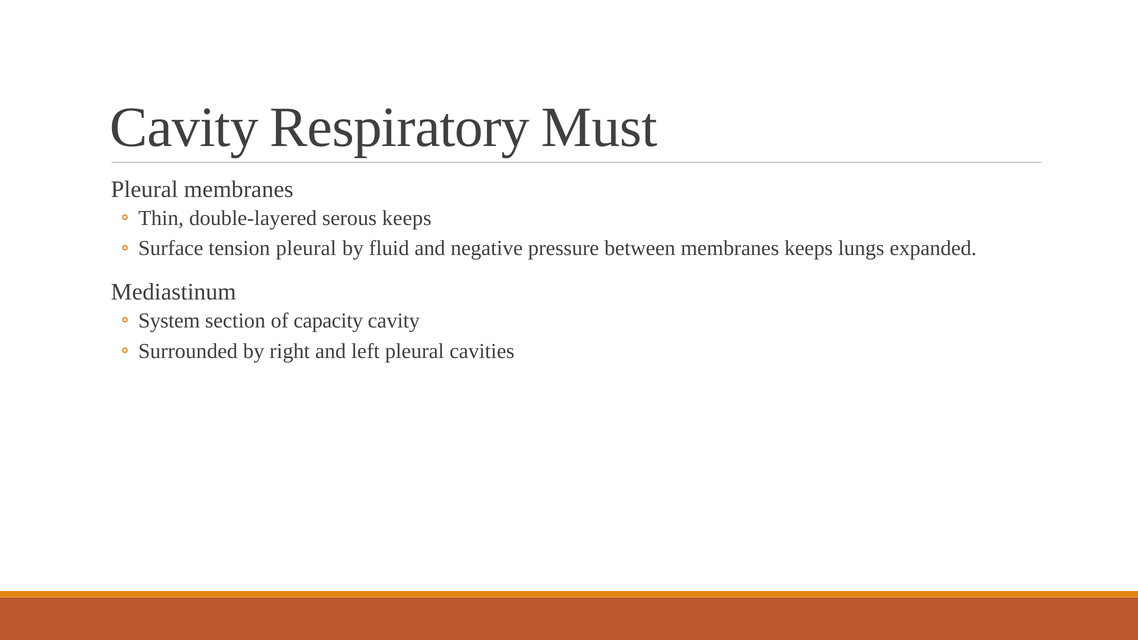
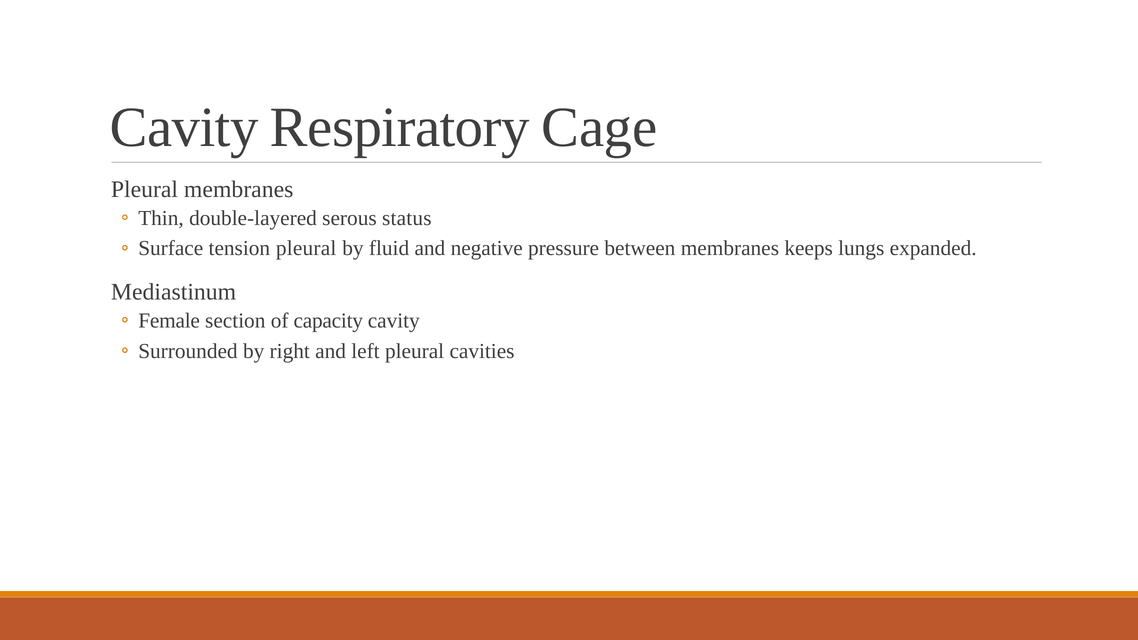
Must: Must -> Cage
serous keeps: keeps -> status
System: System -> Female
